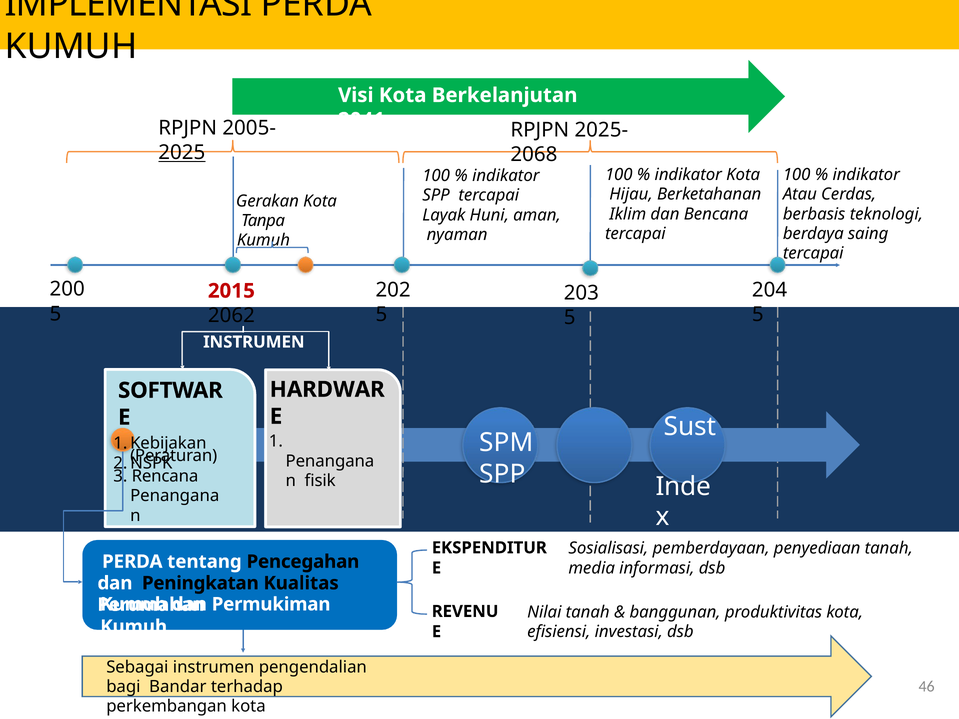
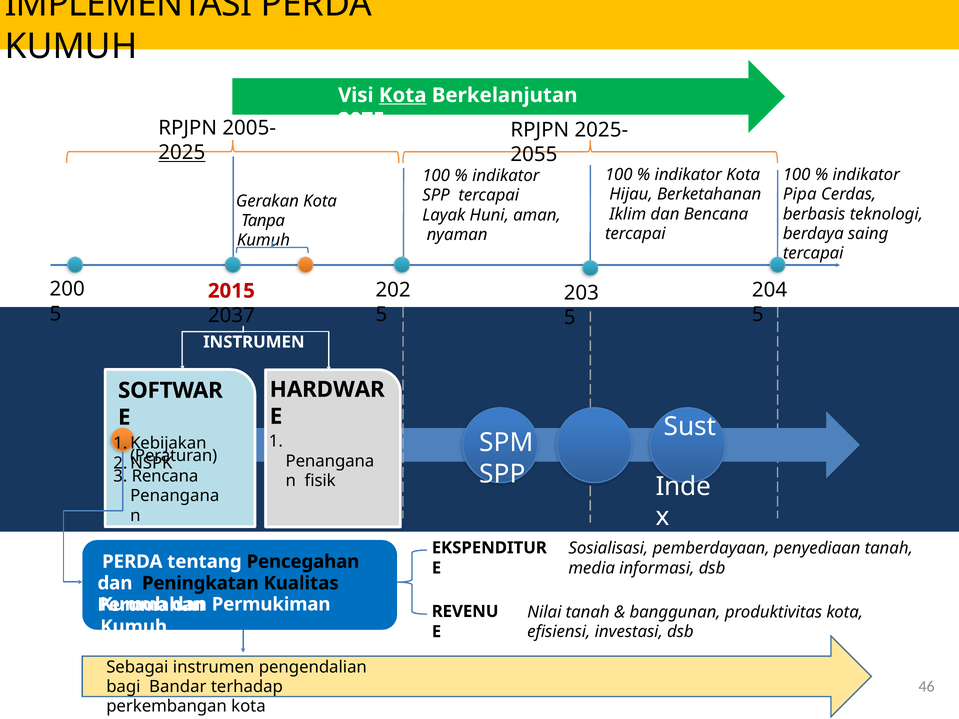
Kota at (403, 95) underline: none -> present
2041: 2041 -> 2075
2068: 2068 -> 2055
Atau: Atau -> Pipa
2062: 2062 -> 2037
